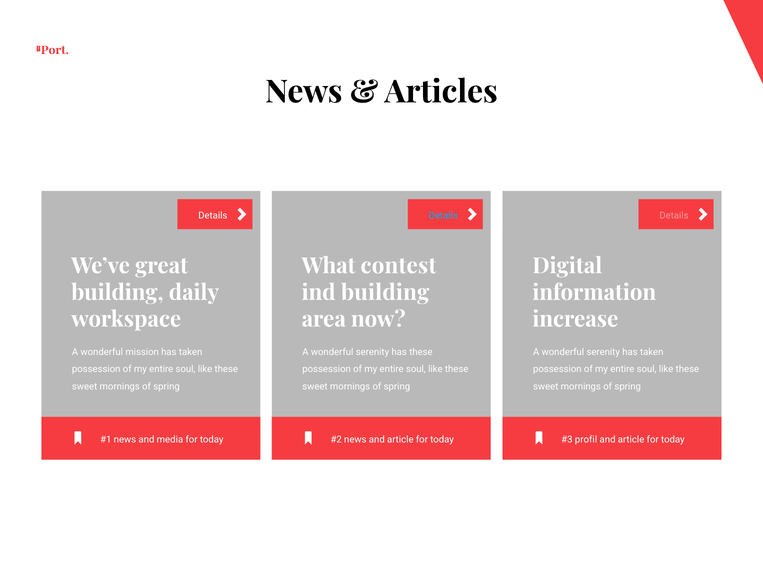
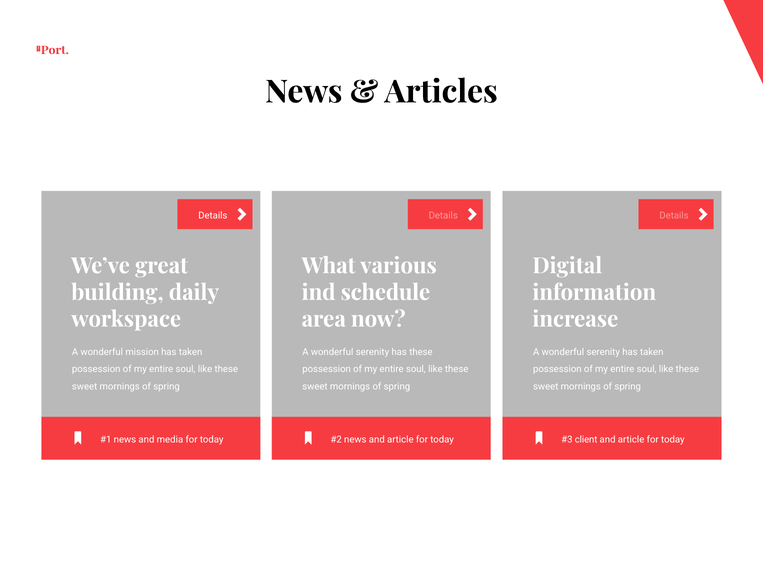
Details at (443, 216) colour: light blue -> pink
contest: contest -> various
ind building: building -> schedule
profil: profil -> client
